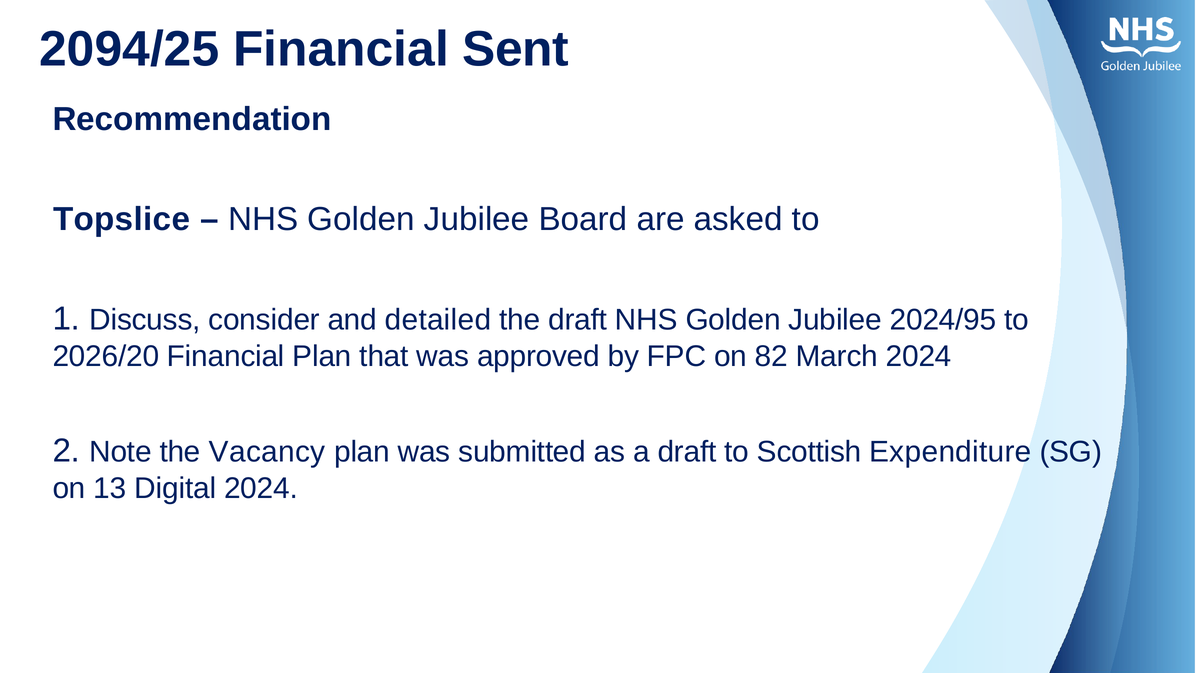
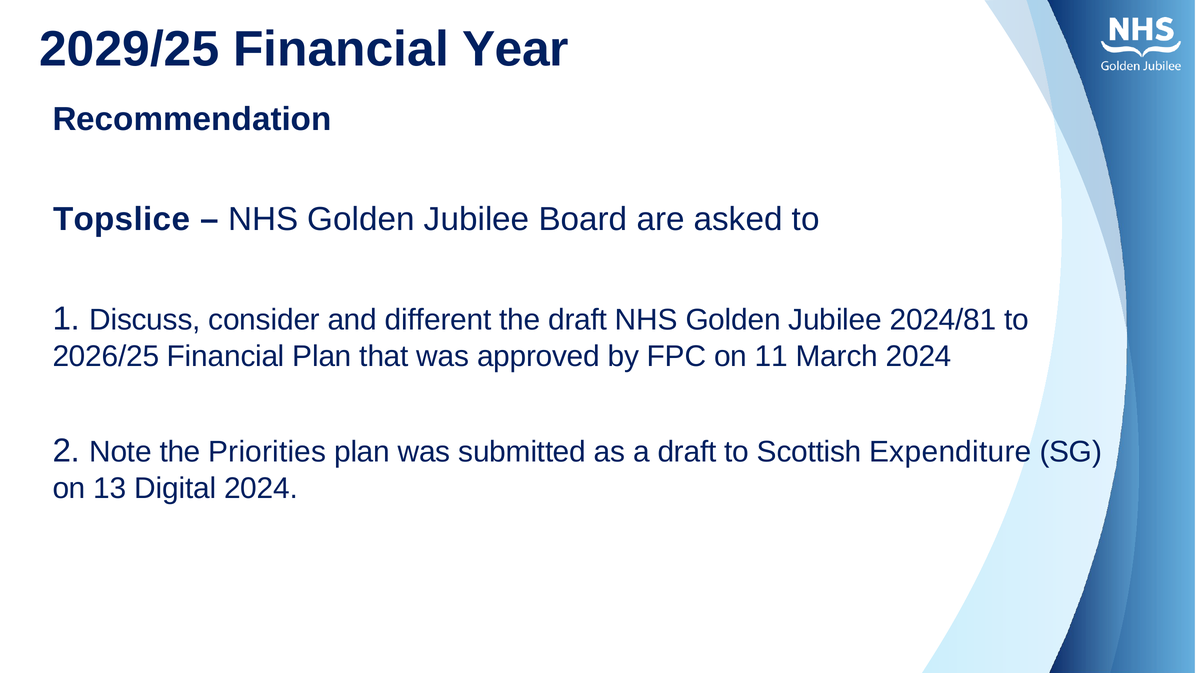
2094/25: 2094/25 -> 2029/25
Sent: Sent -> Year
detailed: detailed -> different
2024/95: 2024/95 -> 2024/81
2026/20: 2026/20 -> 2026/25
82: 82 -> 11
Vacancy: Vacancy -> Priorities
